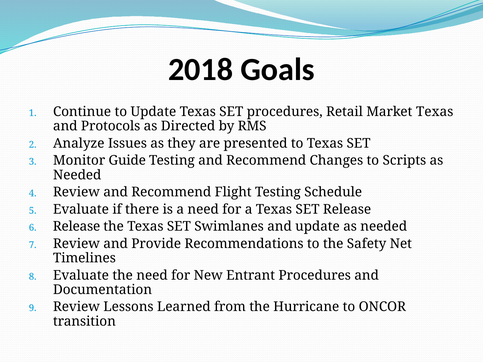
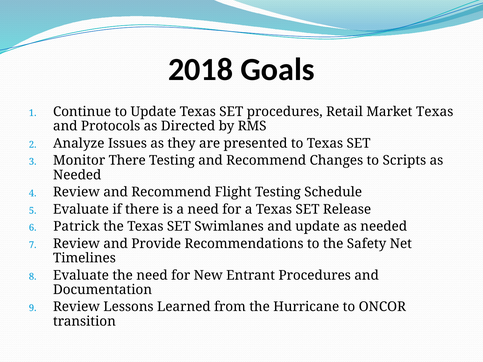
Monitor Guide: Guide -> There
Release at (77, 227): Release -> Patrick
